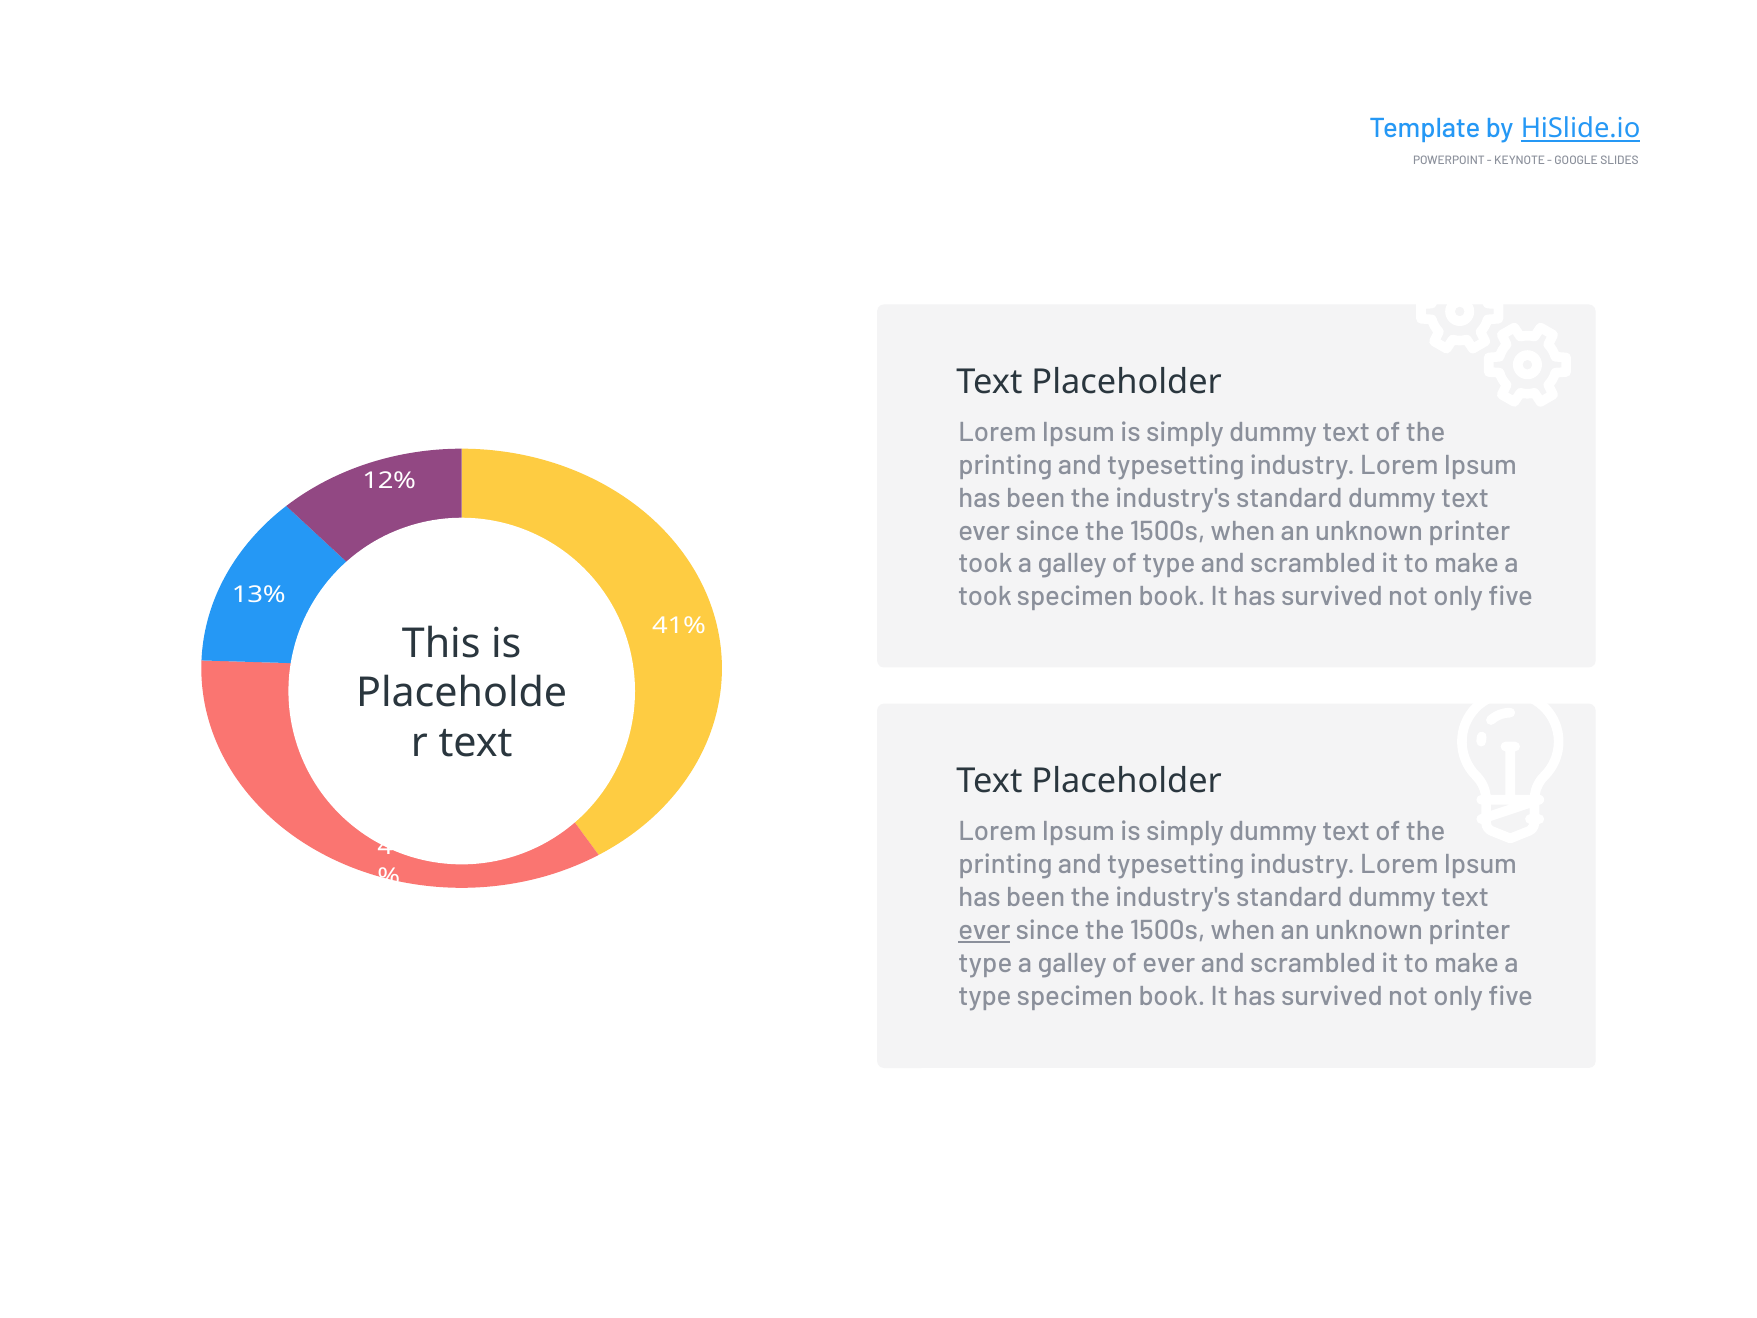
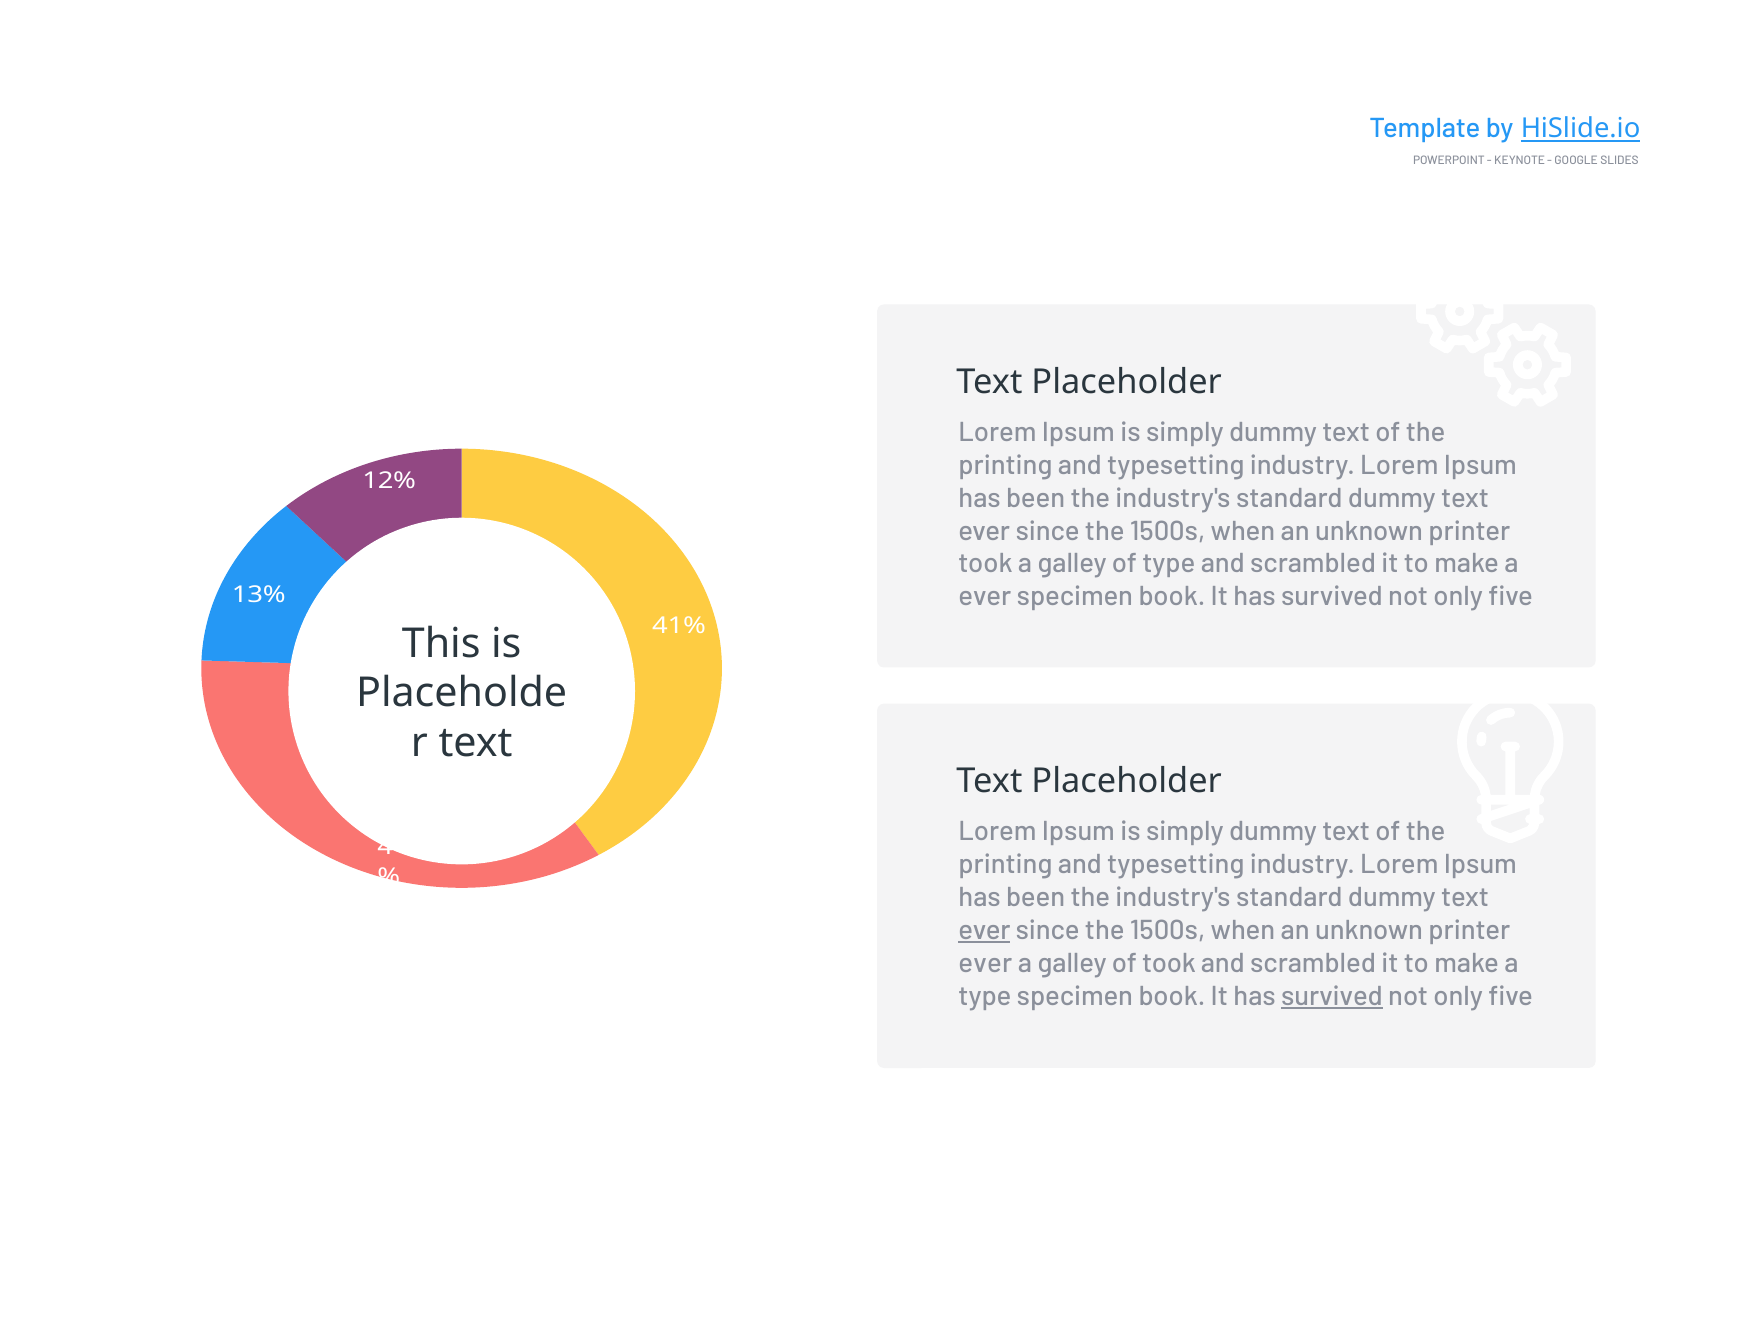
took at (985, 597): took -> ever
type at (985, 963): type -> ever
of ever: ever -> took
survived at (1332, 996) underline: none -> present
